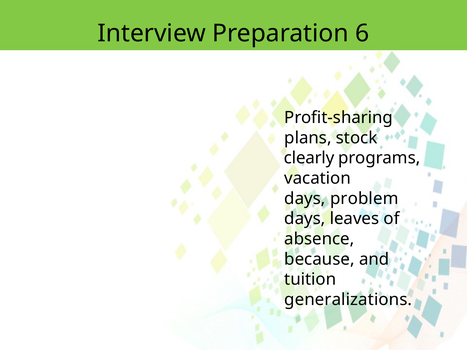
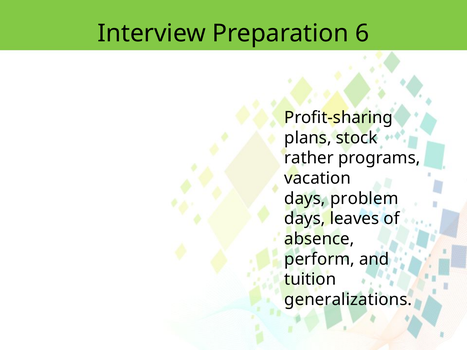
clearly: clearly -> rather
because: because -> perform
